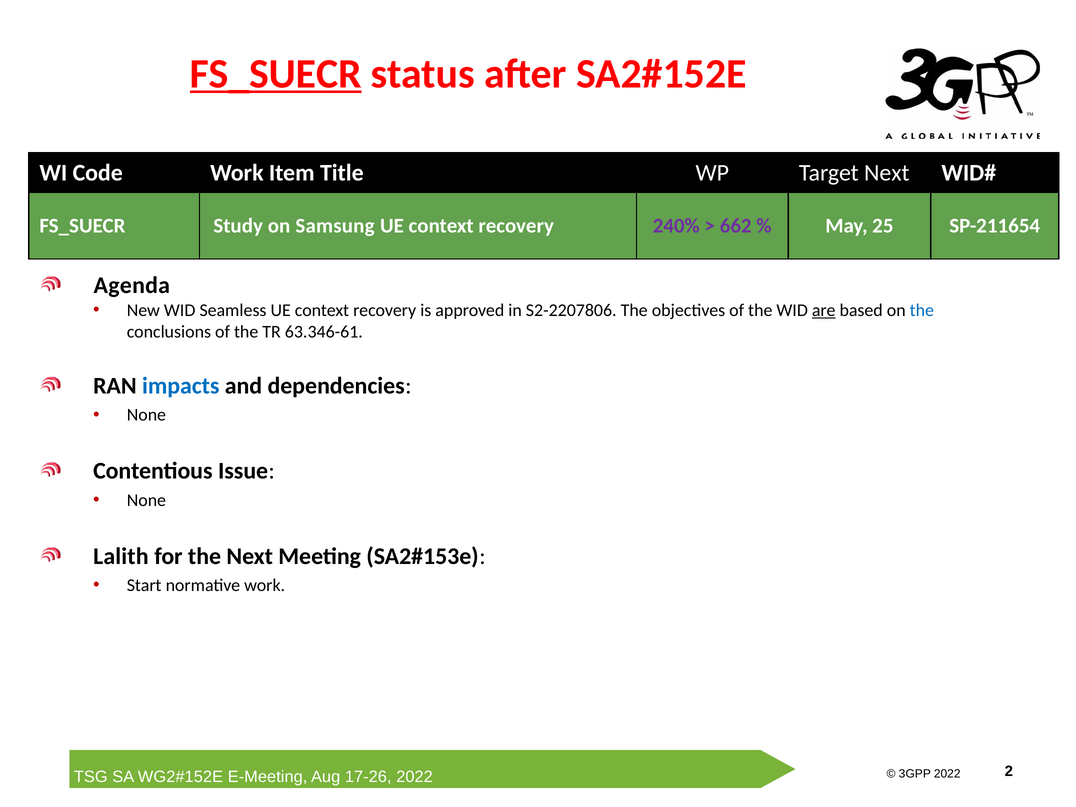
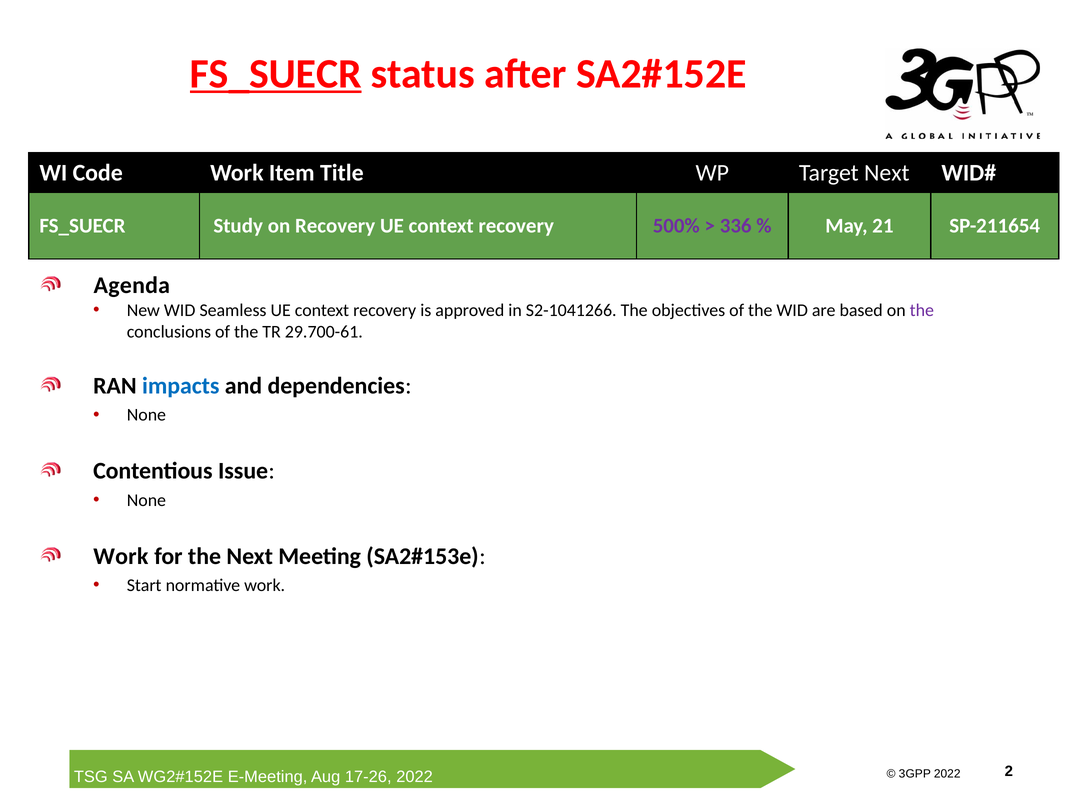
on Samsung: Samsung -> Recovery
240%: 240% -> 500%
662: 662 -> 336
25: 25 -> 21
S2-2207806: S2-2207806 -> S2-1041266
are underline: present -> none
the at (922, 310) colour: blue -> purple
63.346-61: 63.346-61 -> 29.700-61
Lalith at (121, 556): Lalith -> Work
